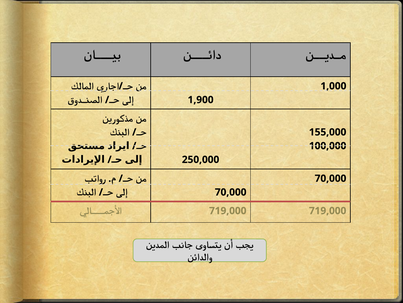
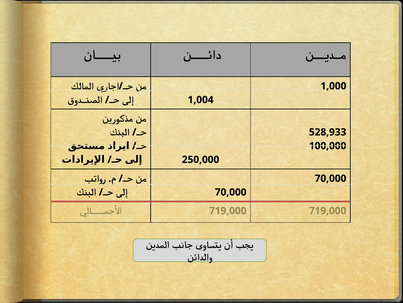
1,900: 1,900 -> 1,004
155,000: 155,000 -> 528,933
